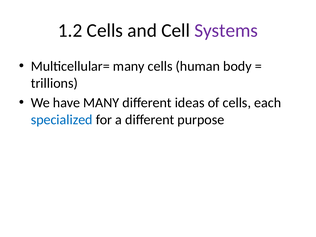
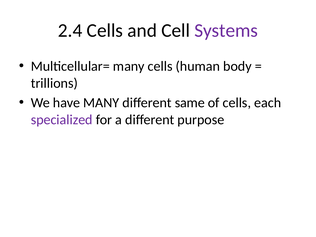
1.2: 1.2 -> 2.4
ideas: ideas -> same
specialized colour: blue -> purple
